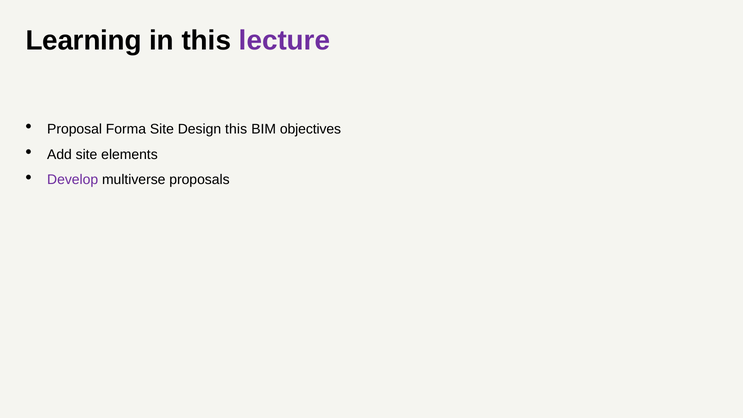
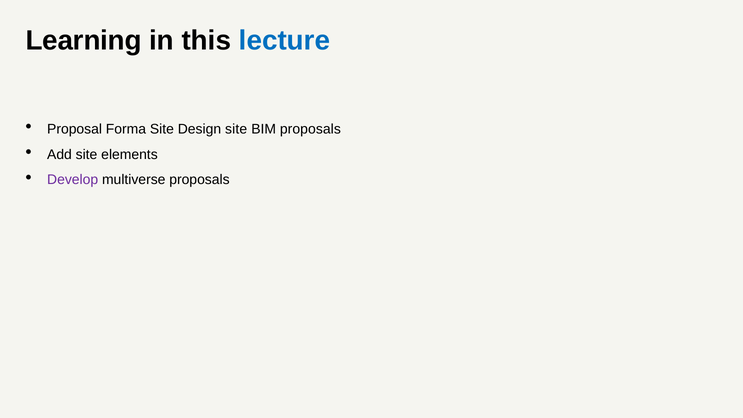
lecture colour: purple -> blue
Design this: this -> site
BIM objectives: objectives -> proposals
